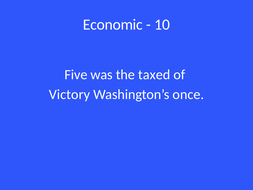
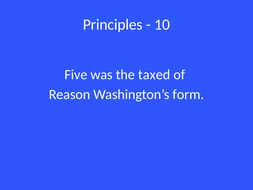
Economic: Economic -> Principles
Victory: Victory -> Reason
once: once -> form
